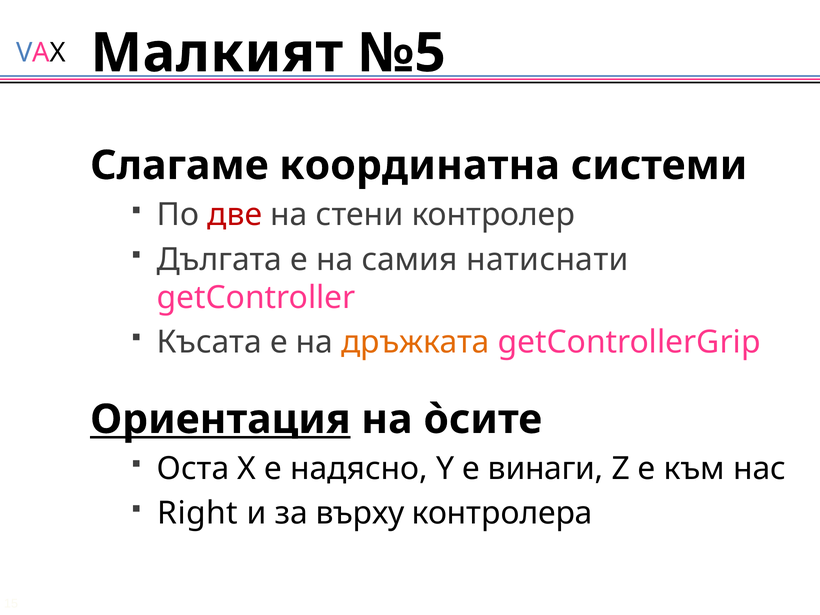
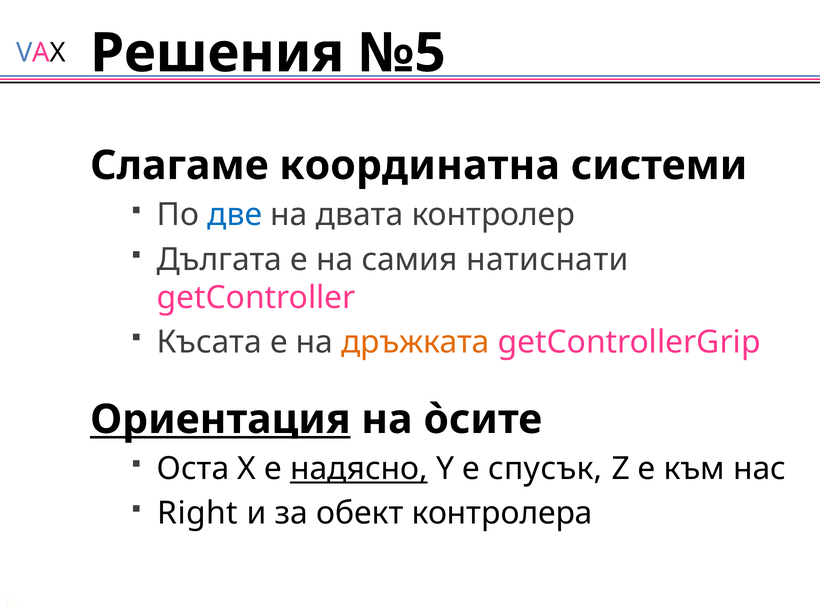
Малкият: Малкият -> Решения
две colour: red -> blue
стени: стени -> двата
надясно underline: none -> present
винаги: винаги -> спусък
върху: върху -> обект
